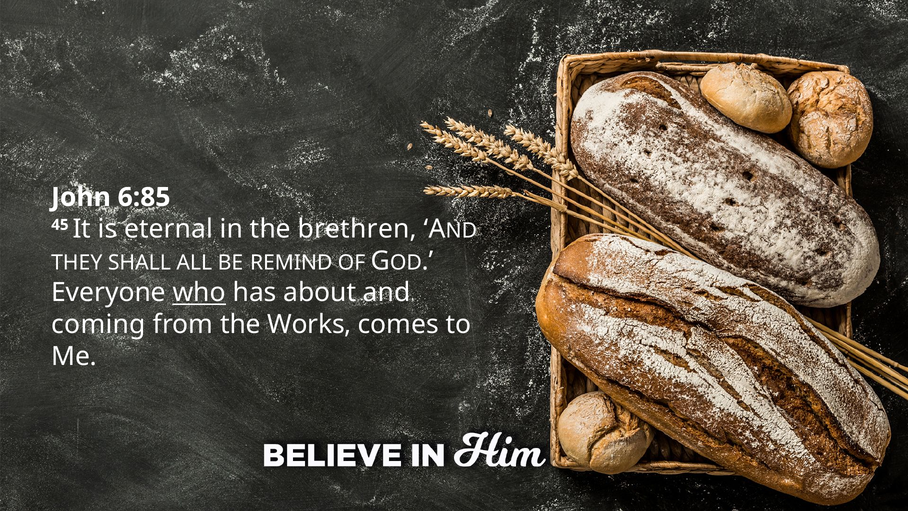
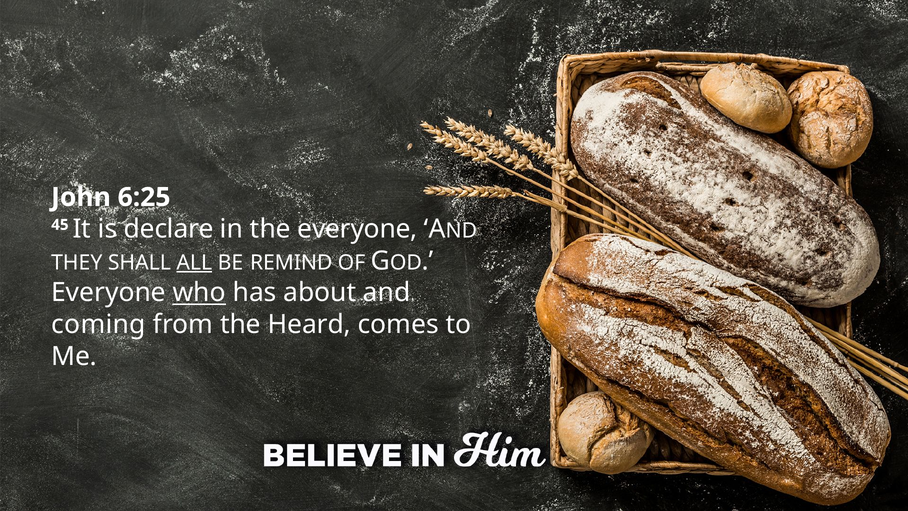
6:85: 6:85 -> 6:25
eternal: eternal -> declare
the brethren: brethren -> everyone
ALL underline: none -> present
Works: Works -> Heard
